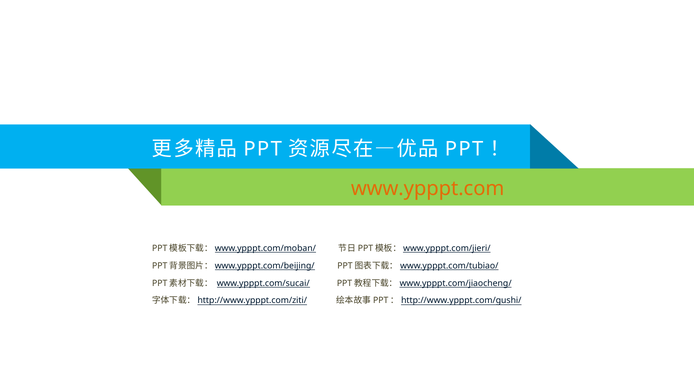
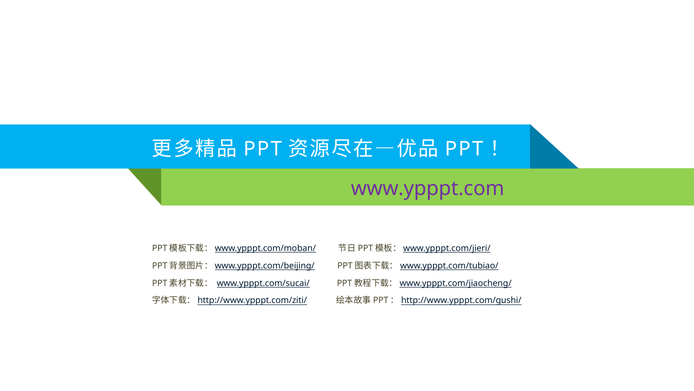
www.ypppt.com colour: orange -> purple
